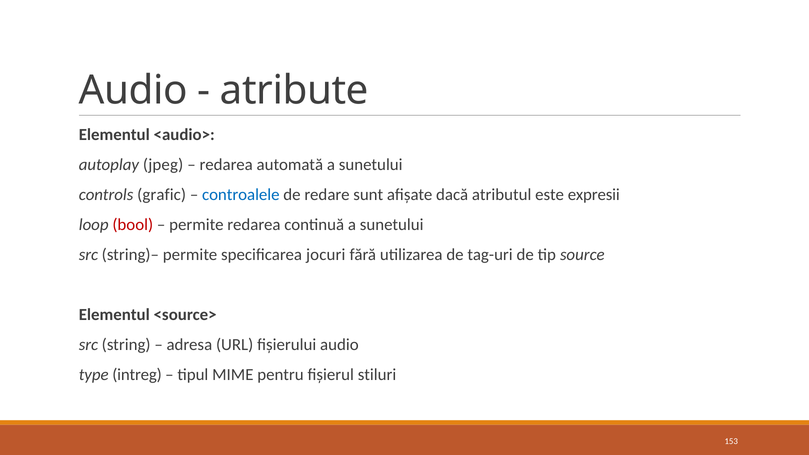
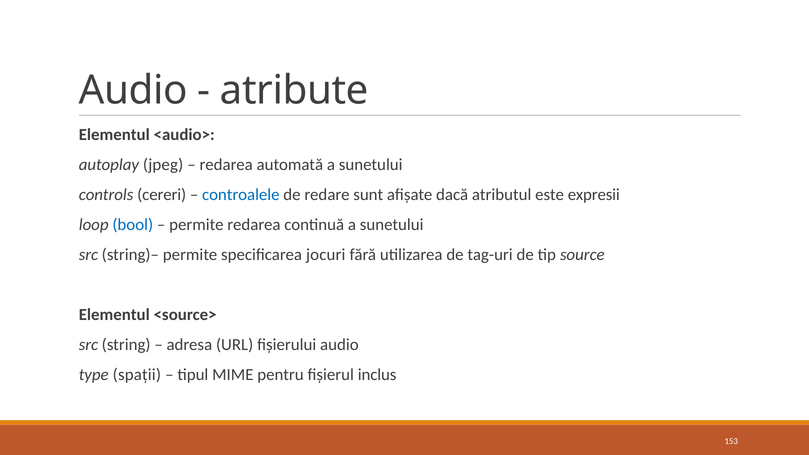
grafic: grafic -> cereri
bool colour: red -> blue
intreg: intreg -> spații
stiluri: stiluri -> inclus
